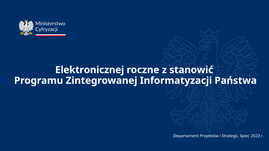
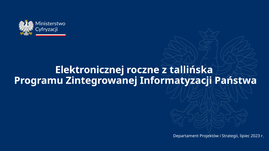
stanowić: stanowić -> tallińska
